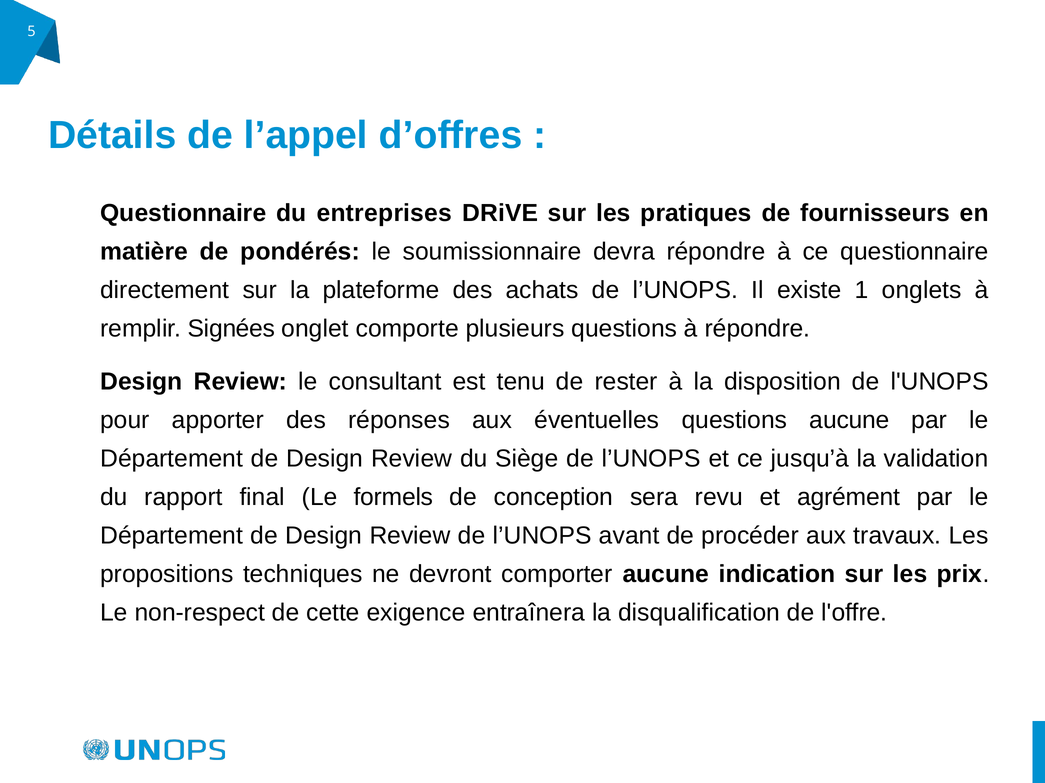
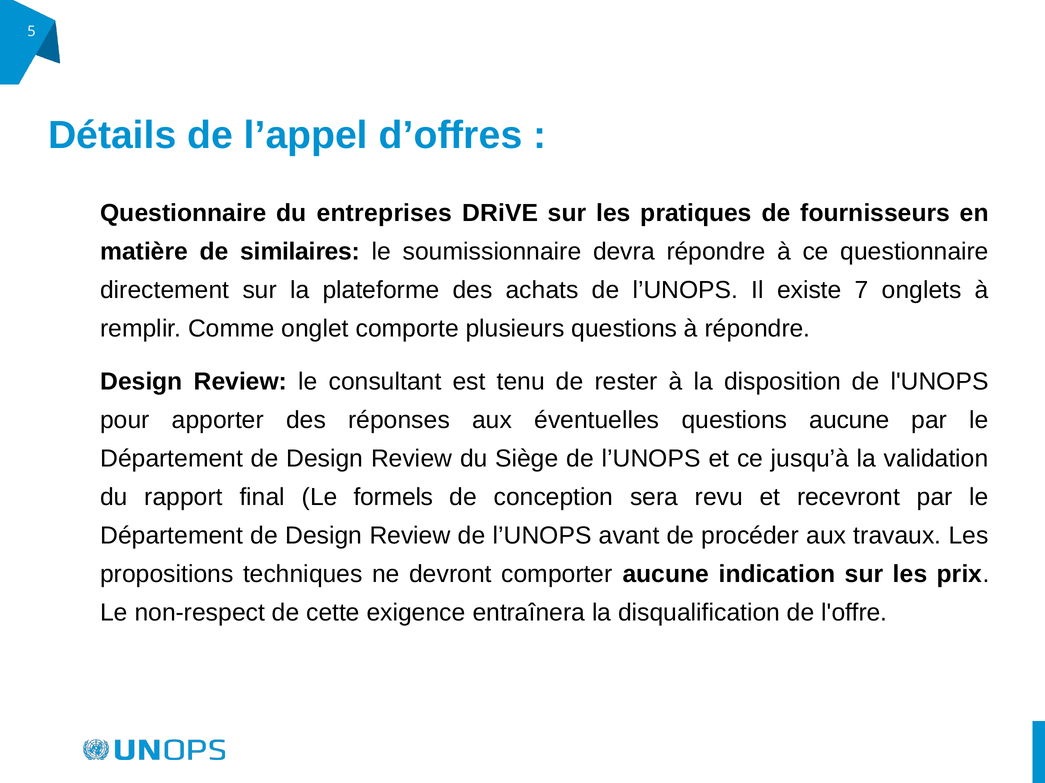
pondérés: pondérés -> similaires
1: 1 -> 7
Signées: Signées -> Comme
agrément: agrément -> recevront
